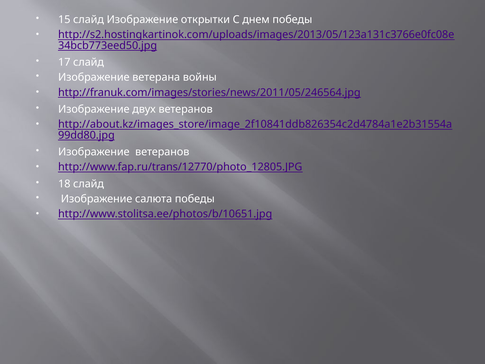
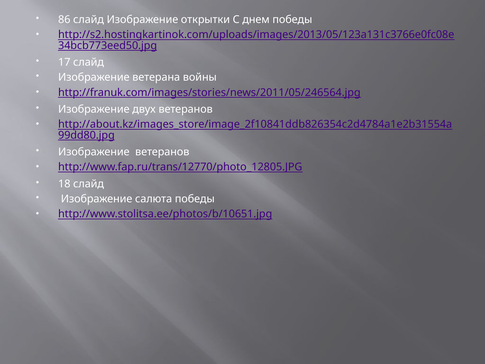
15: 15 -> 86
